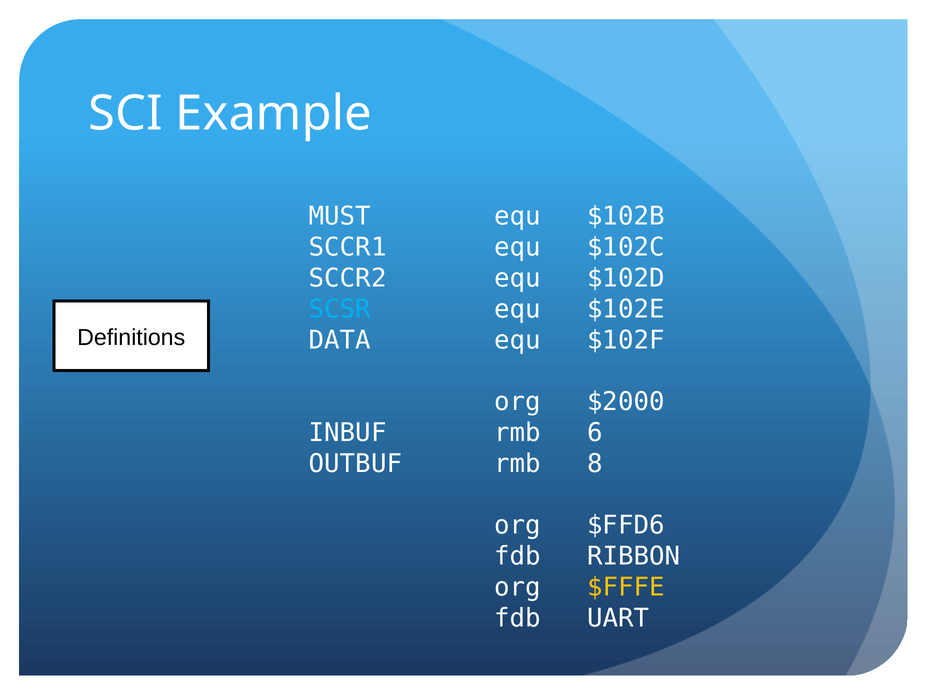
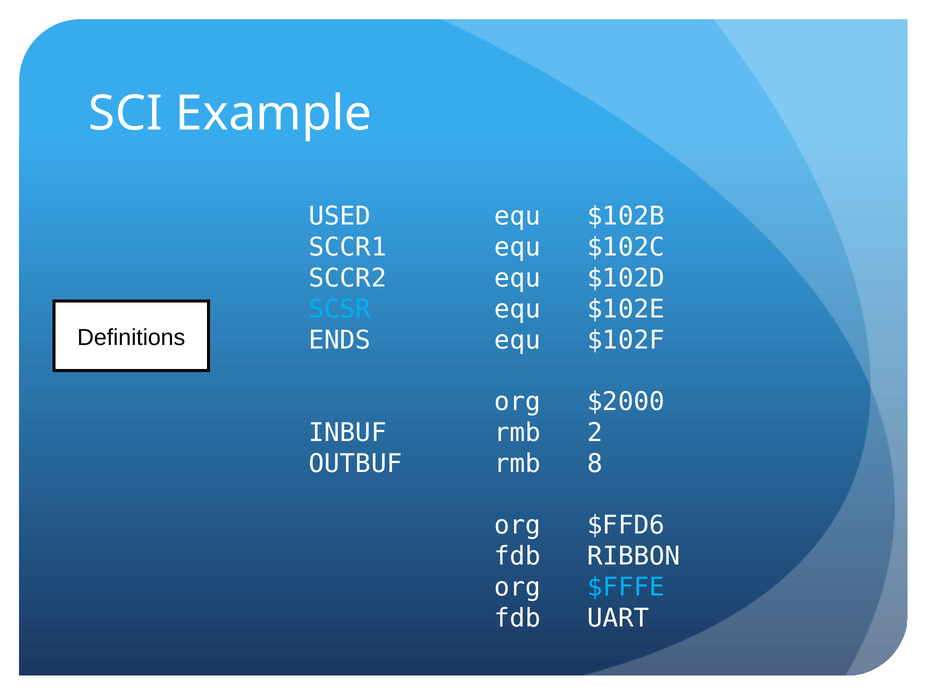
MUST: MUST -> USED
DATA: DATA -> ENDS
6: 6 -> 2
$FFFE colour: yellow -> light blue
